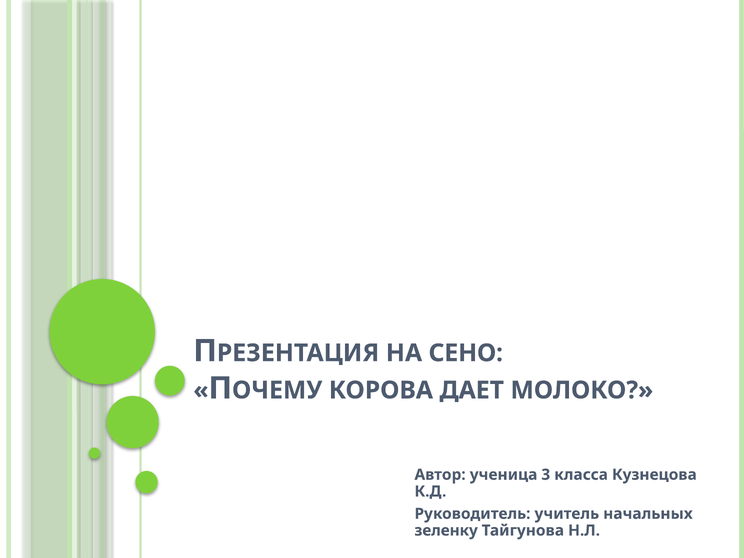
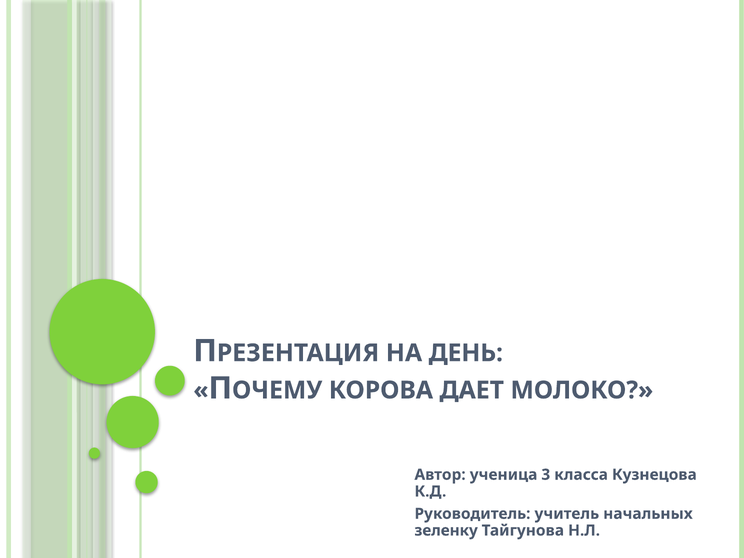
СЕНО: СЕНО -> ДЕНЬ
